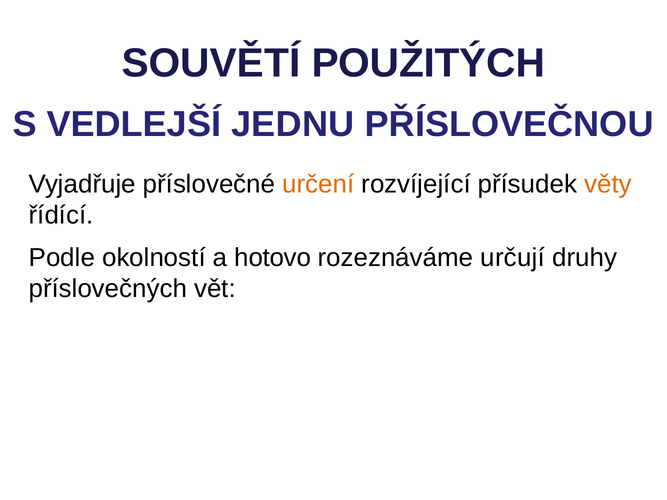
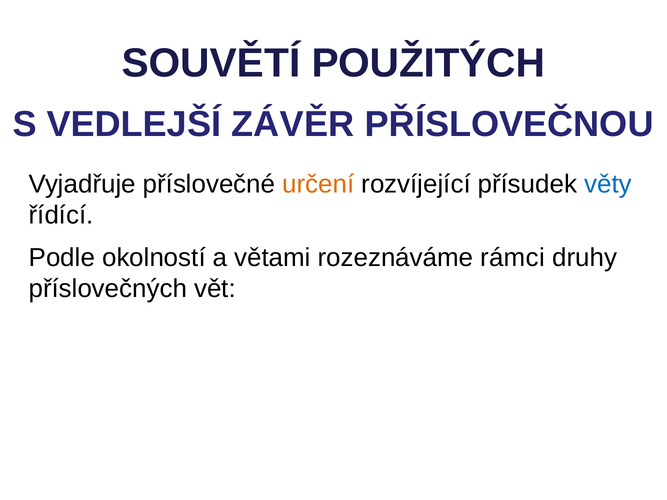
JEDNU: JEDNU -> ZÁVĚR
věty colour: orange -> blue
hotovo: hotovo -> větami
určují: určují -> rámci
